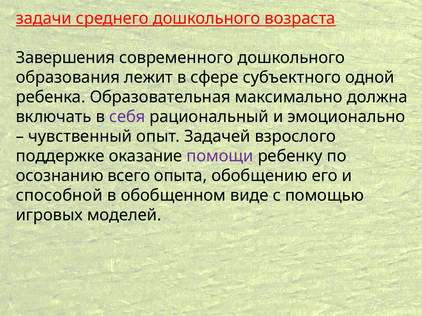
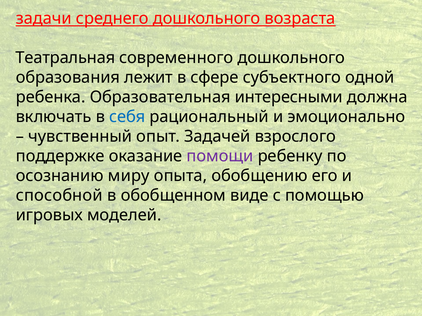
Завершения: Завершения -> Театральная
максимально: максимально -> интересными
себя colour: purple -> blue
всего: всего -> миру
